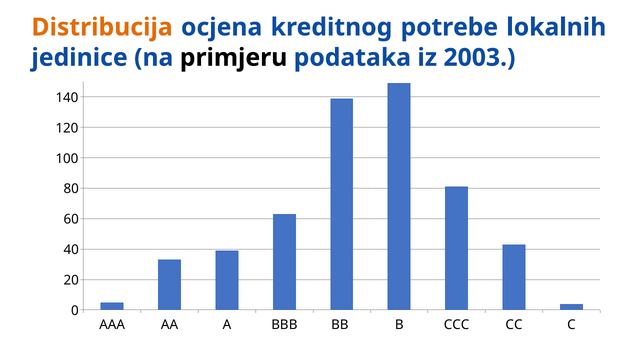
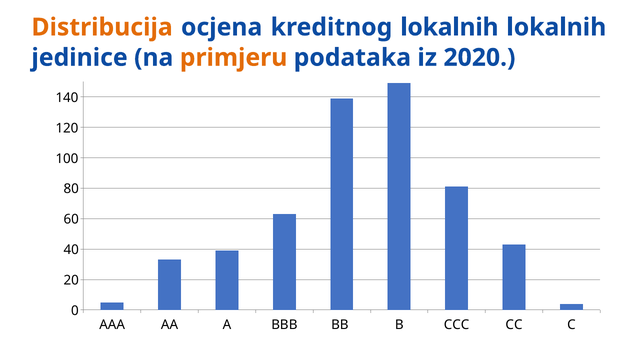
kreditnog potrebe: potrebe -> lokalnih
primjeru colour: black -> orange
2003: 2003 -> 2020
